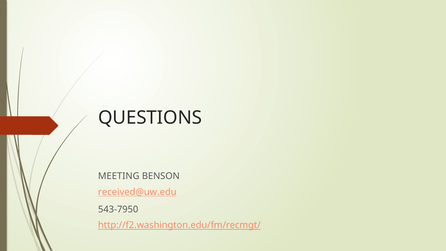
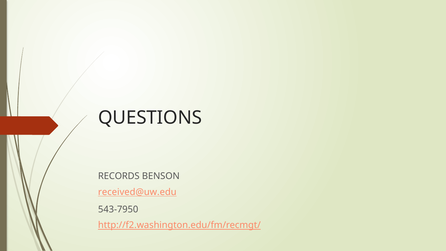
MEETING: MEETING -> RECORDS
